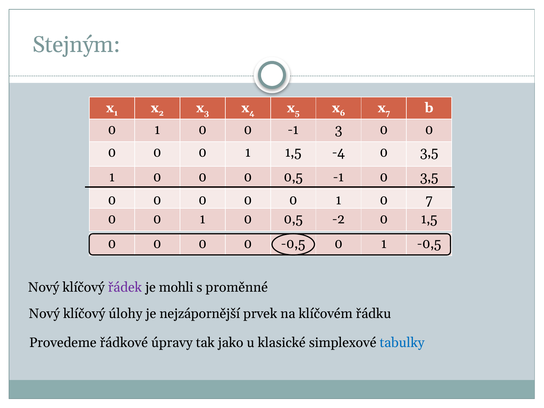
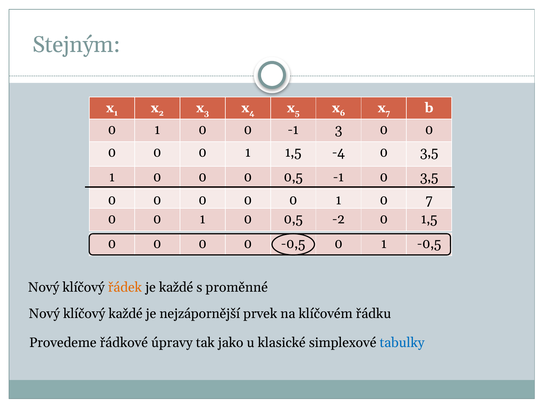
řádek colour: purple -> orange
je mohli: mohli -> každé
klíčový úlohy: úlohy -> každé
